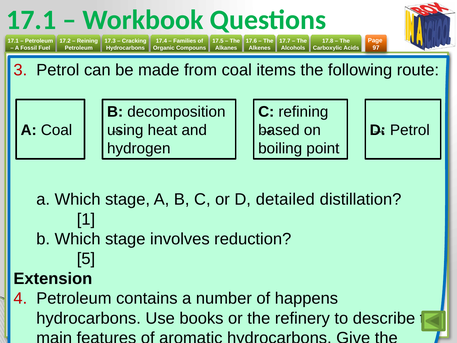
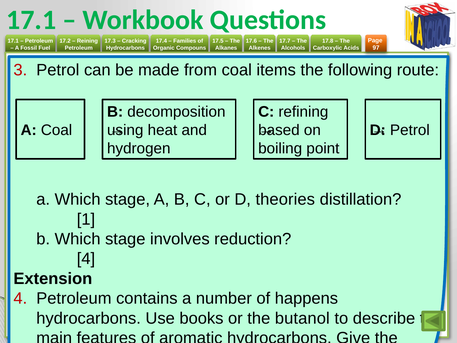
detailed: detailed -> theories
5 at (86, 259): 5 -> 4
refinery: refinery -> butanol
